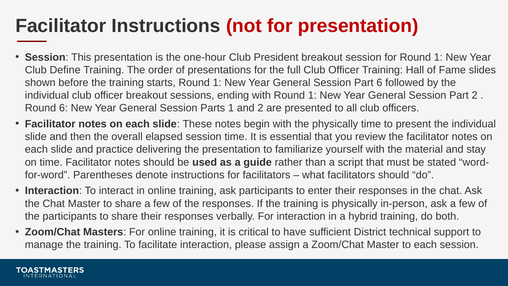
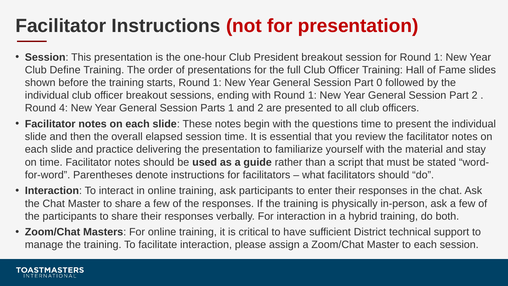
Part 6: 6 -> 0
Round 6: 6 -> 4
the physically: physically -> questions
